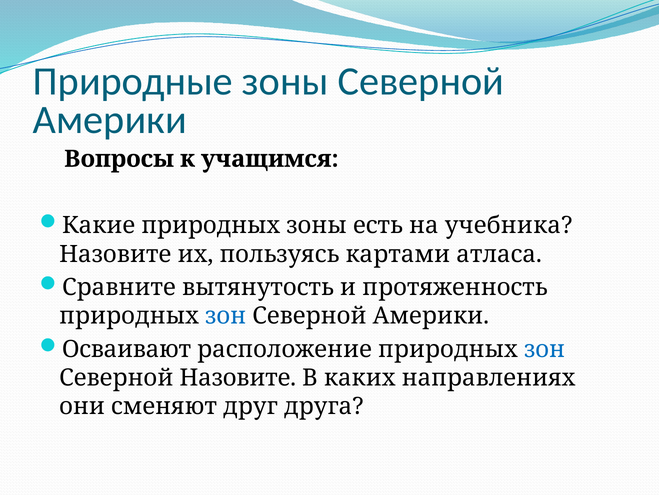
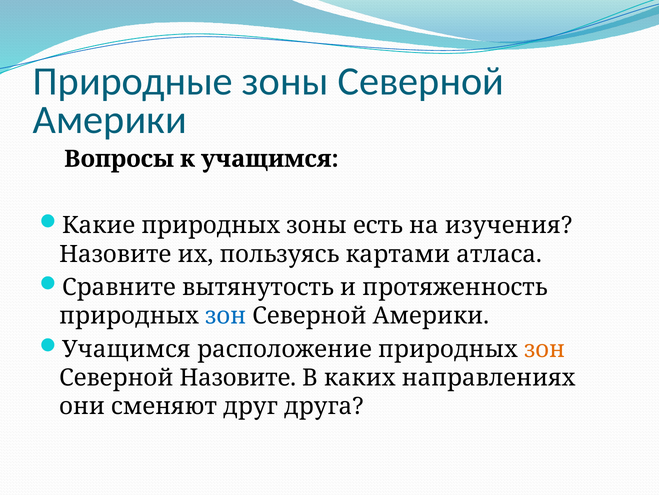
учебника: учебника -> изучения
Осваивают at (127, 349): Осваивают -> Учащимся
зон at (545, 349) colour: blue -> orange
